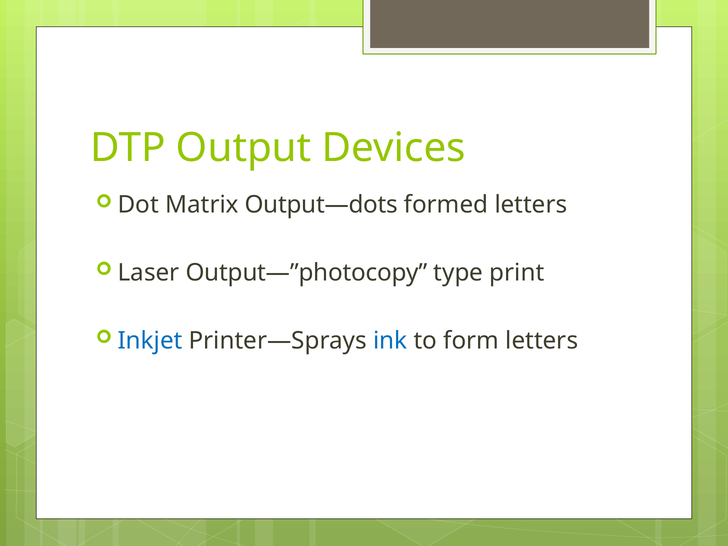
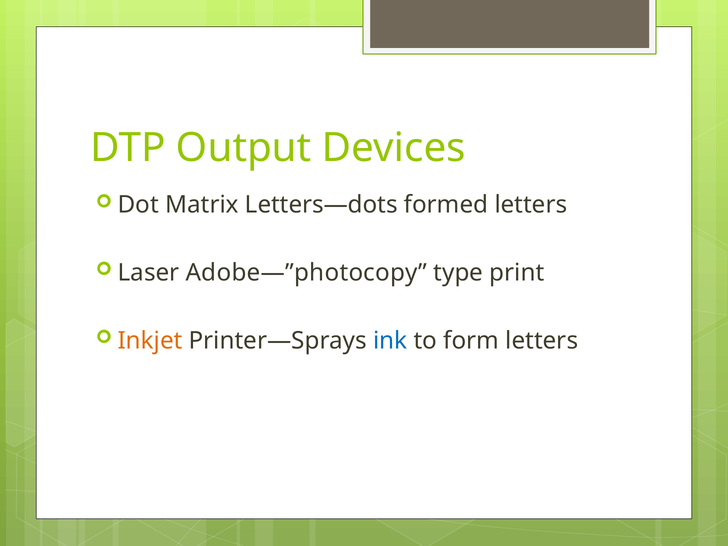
Output—dots: Output—dots -> Letters—dots
Output—”photocopy: Output—”photocopy -> Adobe—”photocopy
Inkjet colour: blue -> orange
